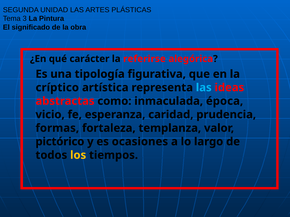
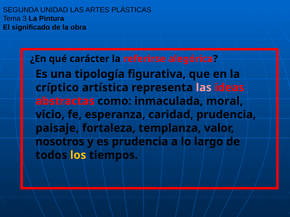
las at (204, 88) colour: light blue -> pink
época: época -> moral
formas: formas -> paisaje
pictórico: pictórico -> nosotros
es ocasiones: ocasiones -> prudencia
